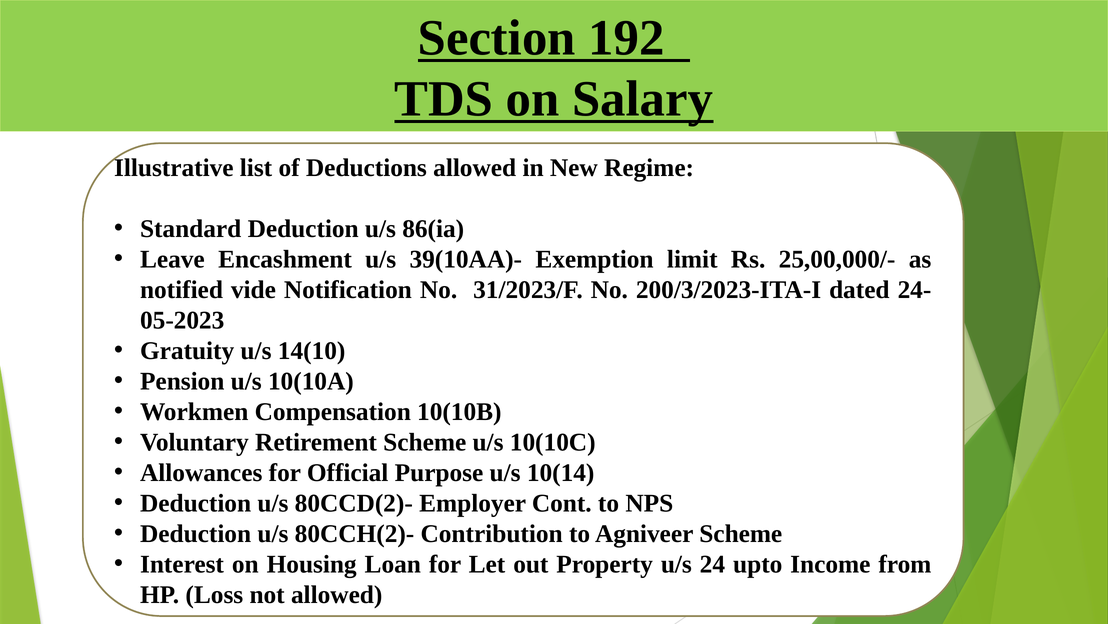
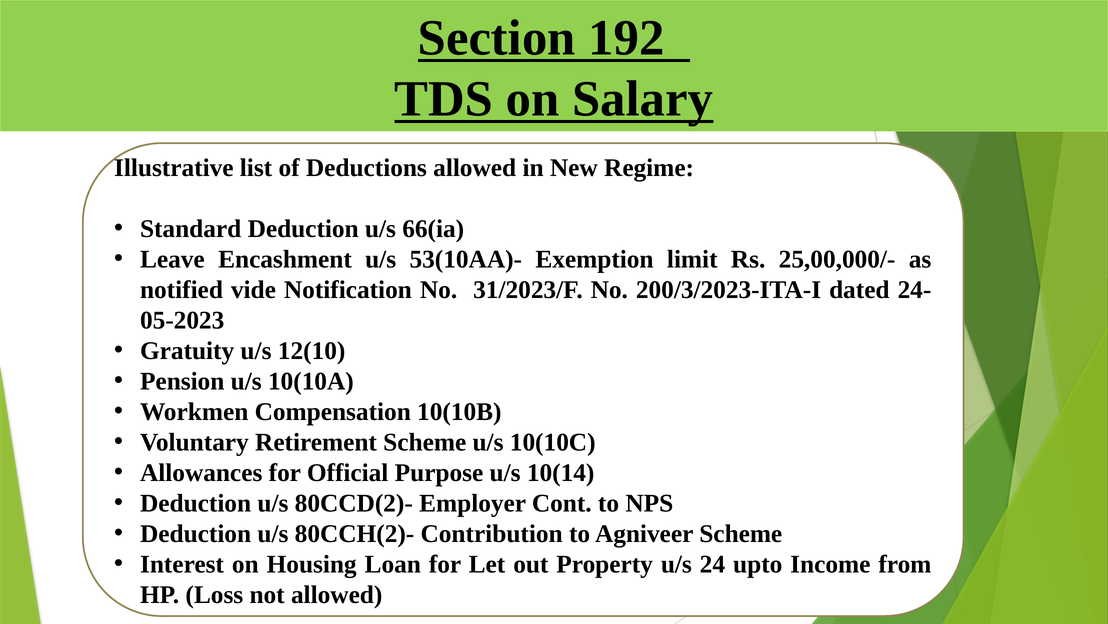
86(ia: 86(ia -> 66(ia
39(10AA)-: 39(10AA)- -> 53(10AA)-
14(10: 14(10 -> 12(10
